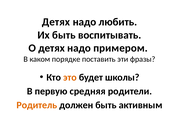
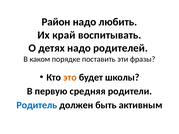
Детях at (56, 22): Детях -> Район
Их быть: быть -> край
примером: примером -> родителей
Родитель colour: orange -> blue
